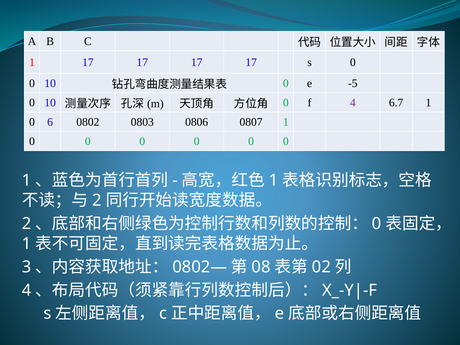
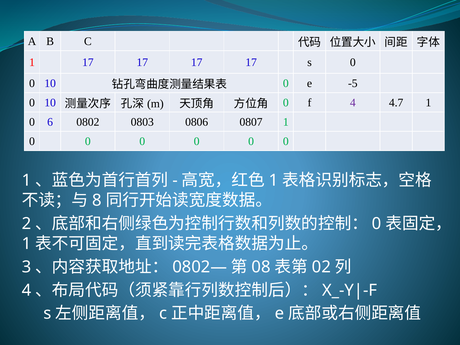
6.7: 6.7 -> 4.7
2 at (97, 200): 2 -> 8
